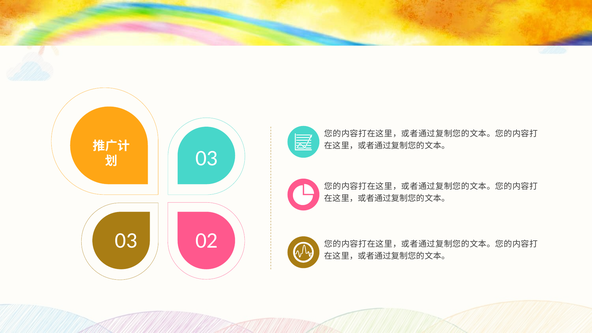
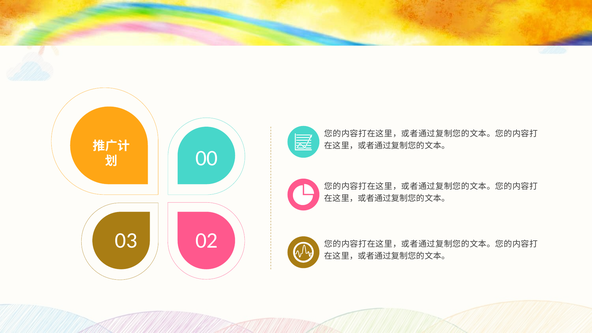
03 at (207, 158): 03 -> 00
